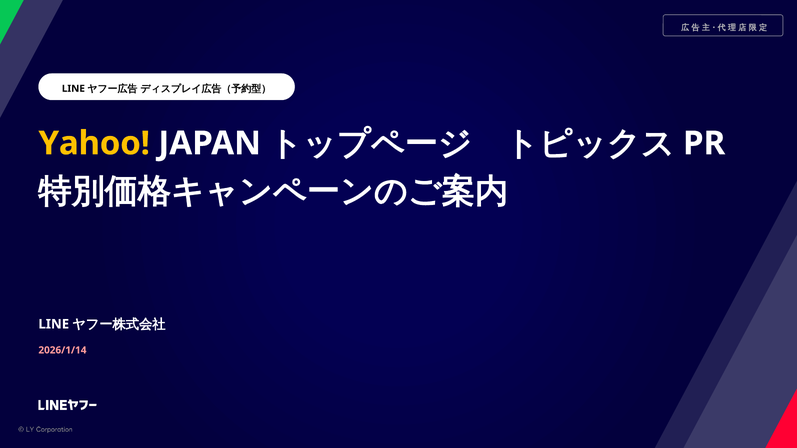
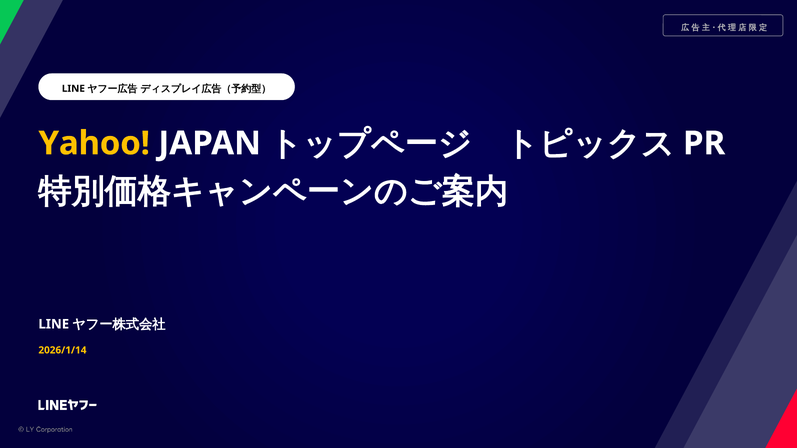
2026/1/14 colour: pink -> yellow
